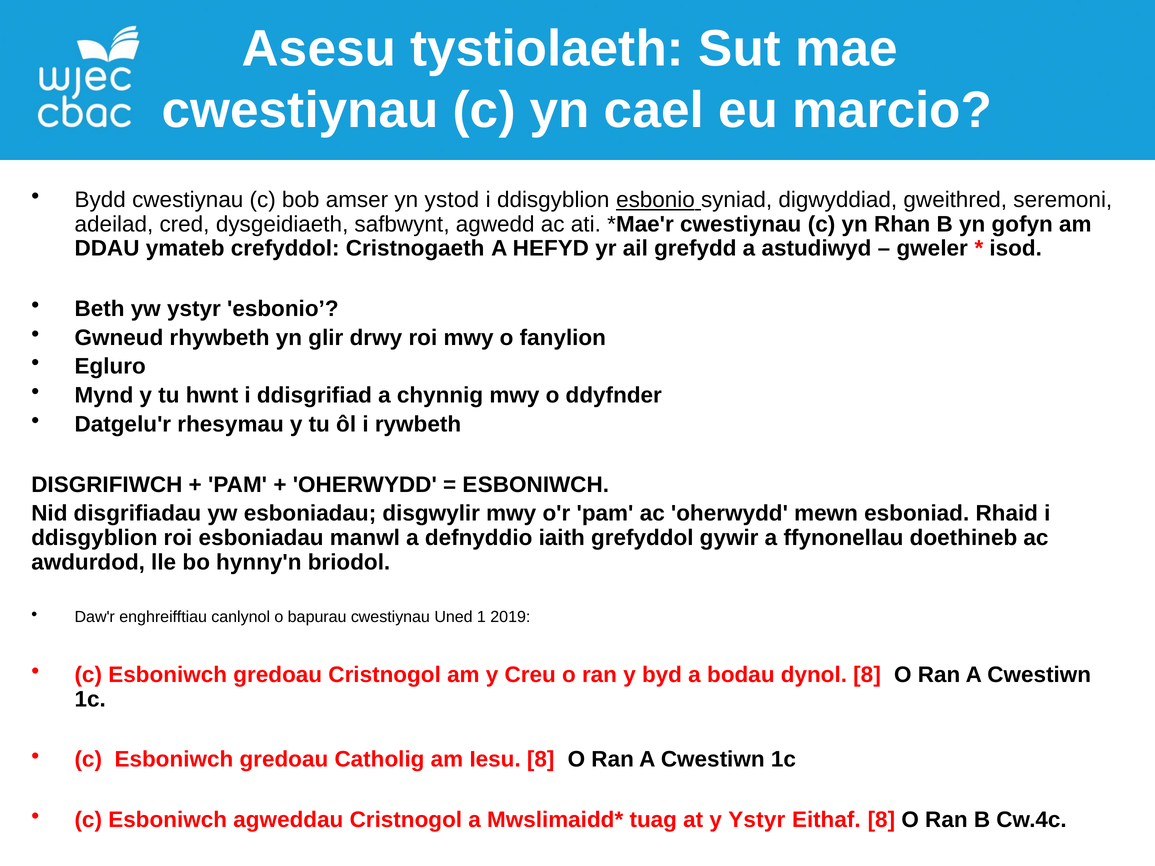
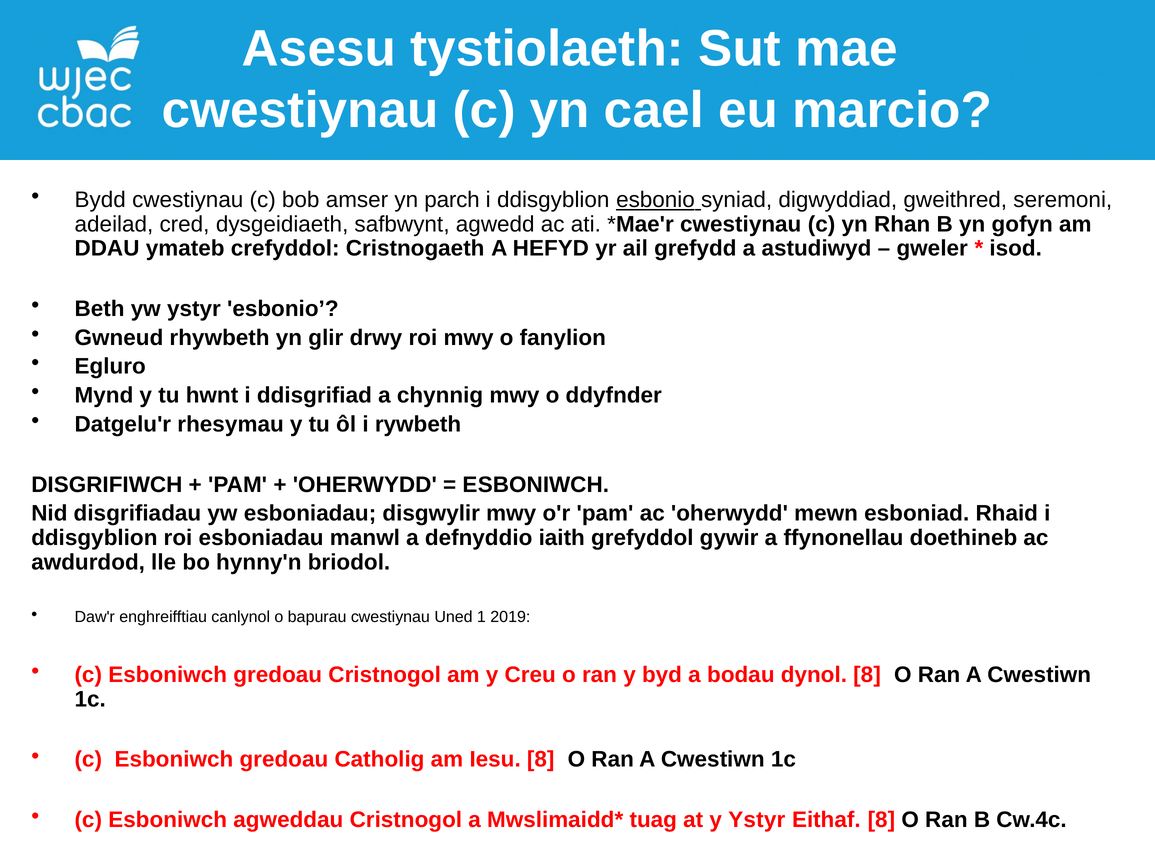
ystod: ystod -> parch
